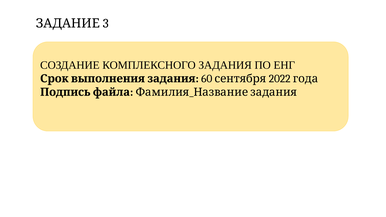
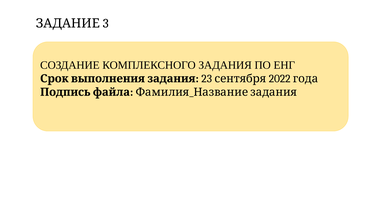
60: 60 -> 23
